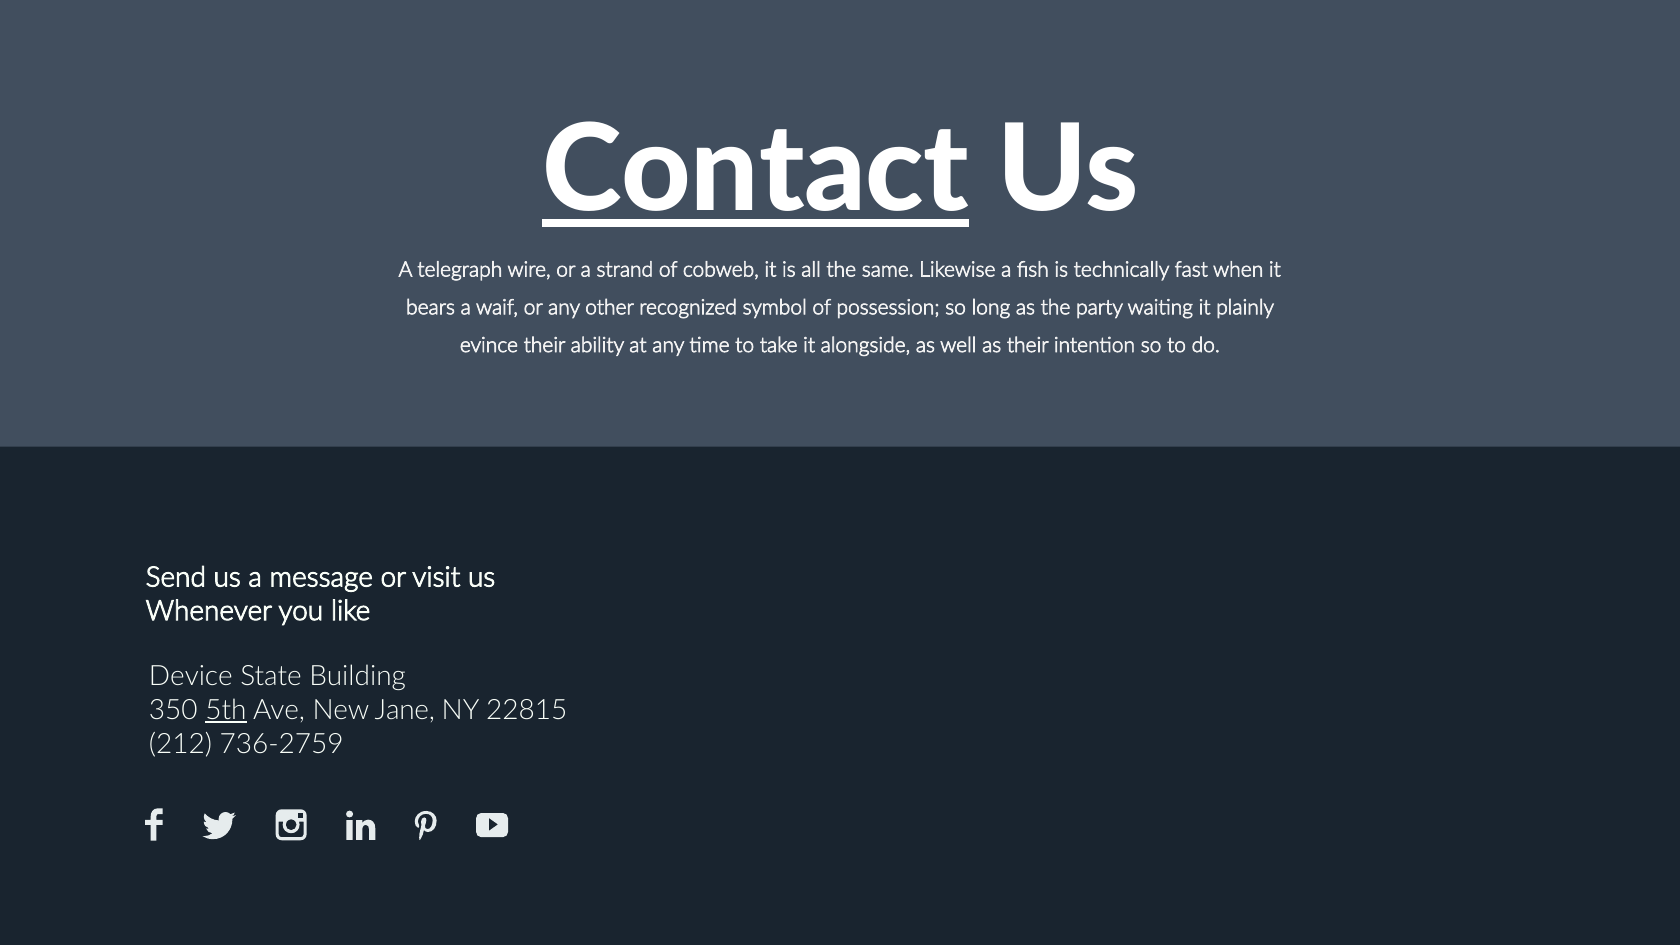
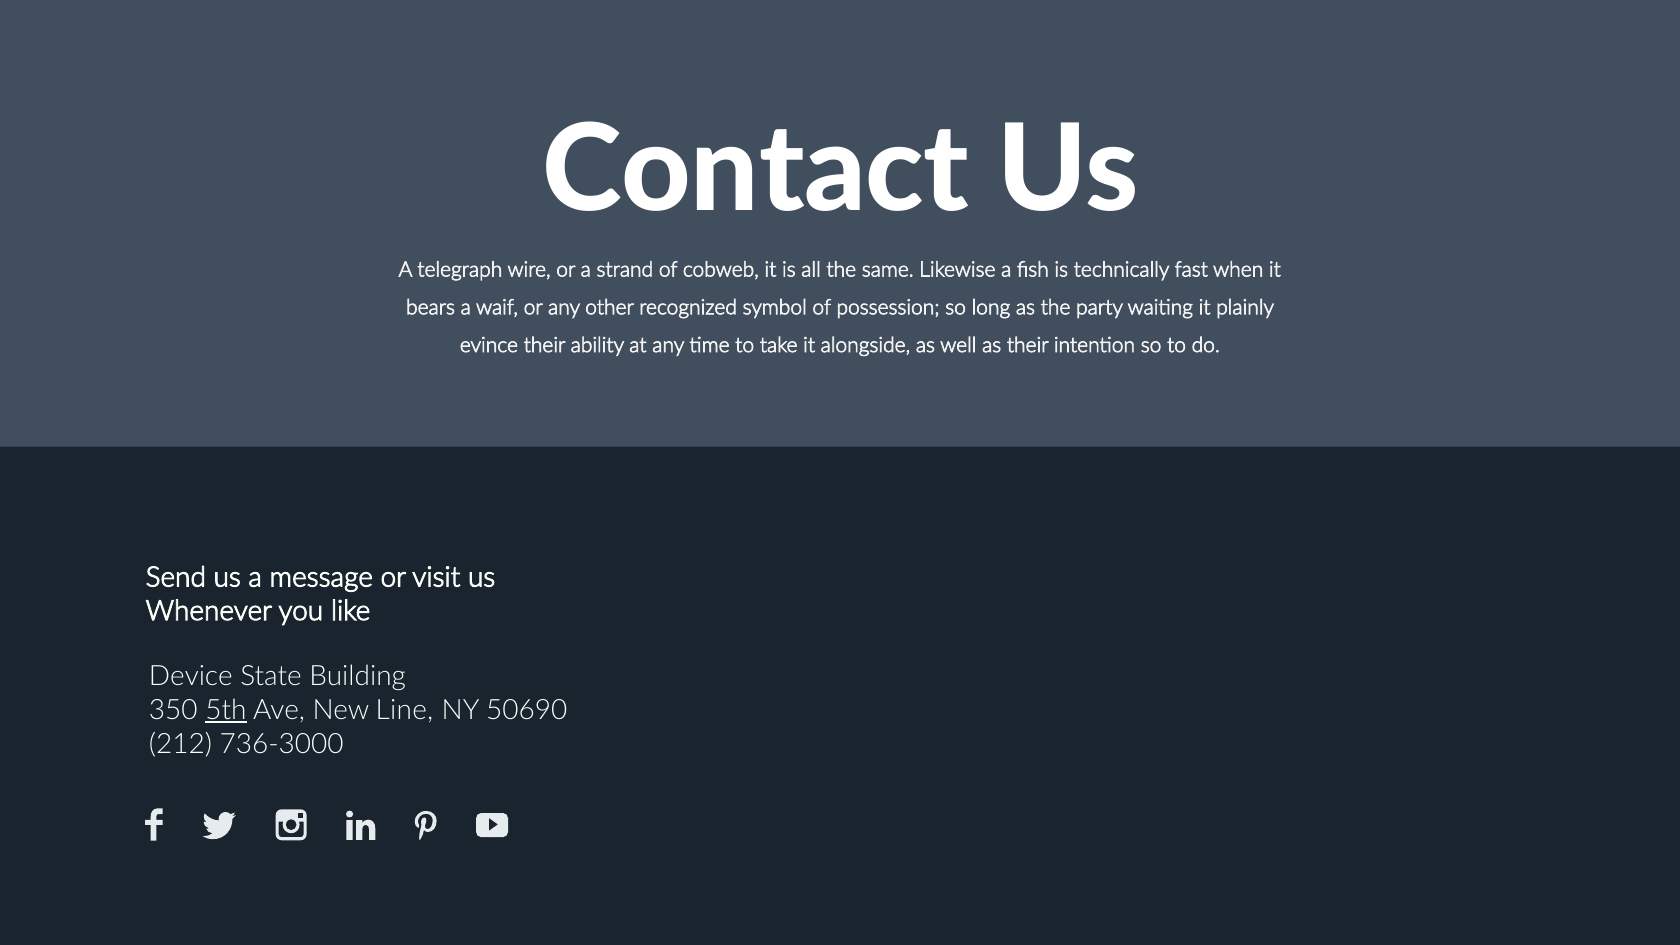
Contact underline: present -> none
Jane: Jane -> Line
22815: 22815 -> 50690
736-2759: 736-2759 -> 736-3000
